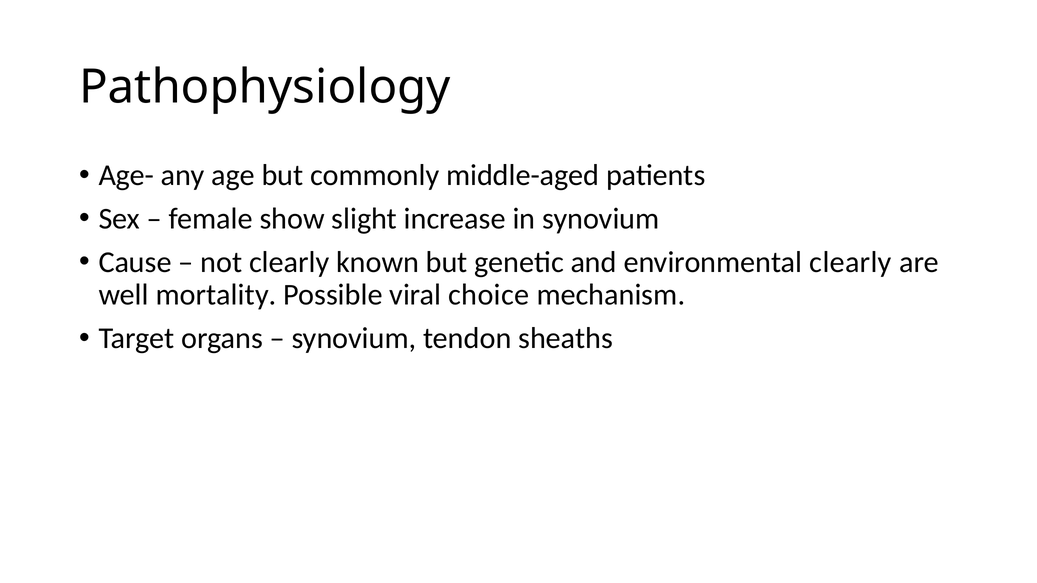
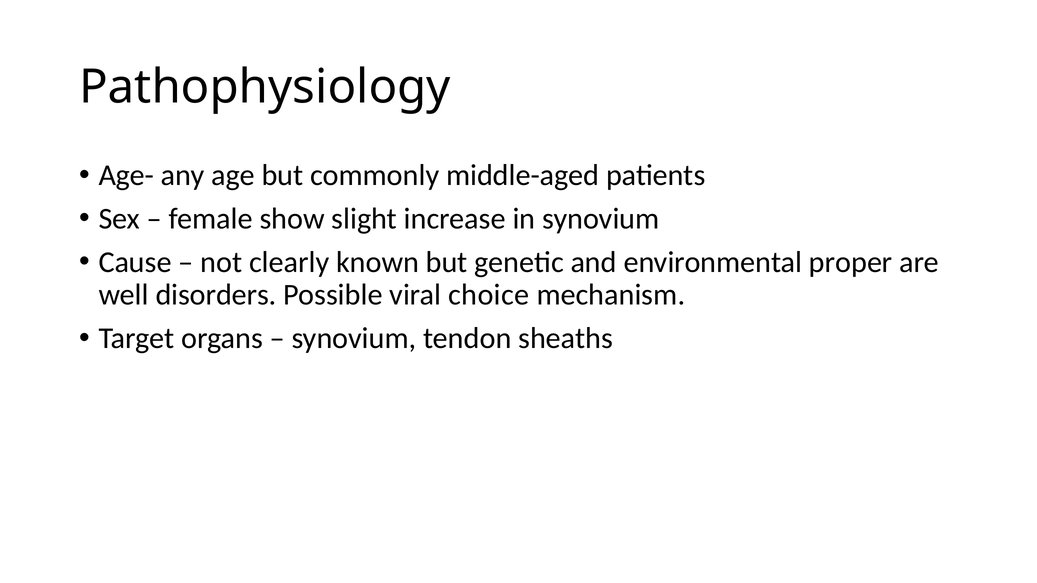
environmental clearly: clearly -> proper
mortality: mortality -> disorders
